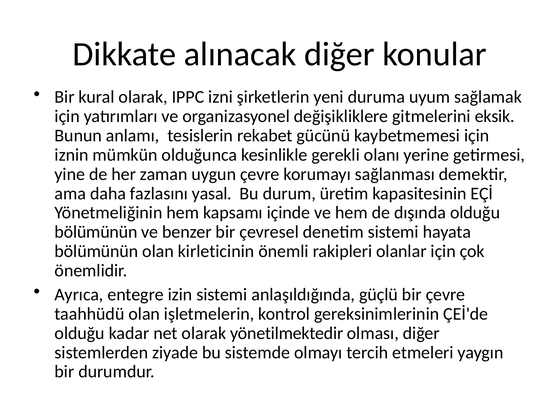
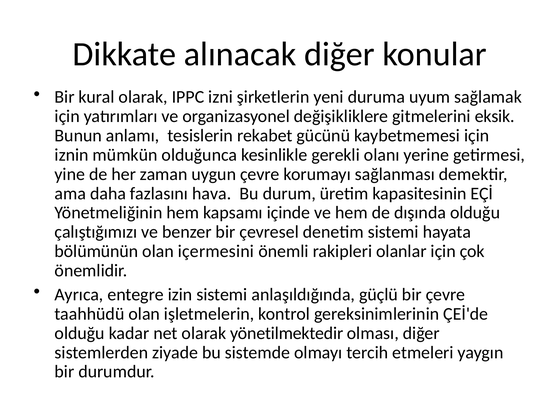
yasal: yasal -> hava
bölümünün at (96, 232): bölümünün -> çalıştığımızı
kirleticinin: kirleticinin -> içermesini
